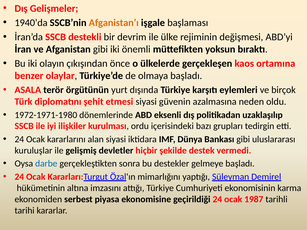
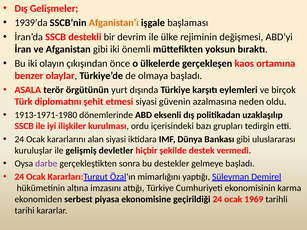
1940’da: 1940’da -> 1939’da
1972-1971-1980: 1972-1971-1980 -> 1913-1971-1980
darbe colour: blue -> purple
1987: 1987 -> 1969
